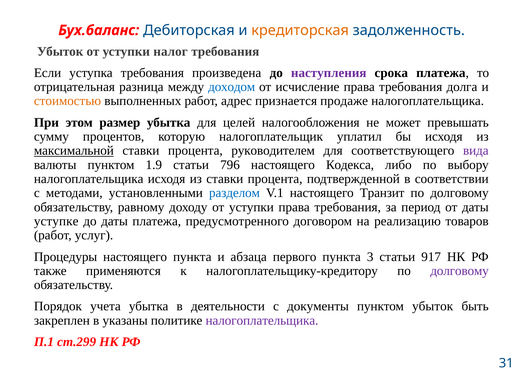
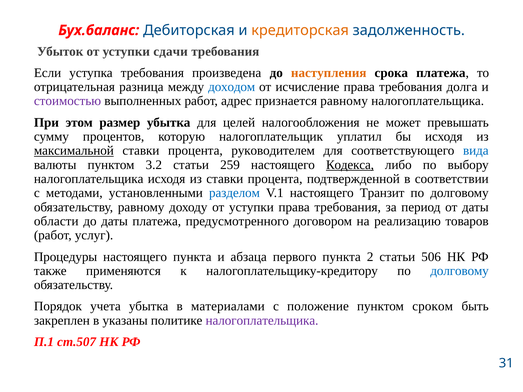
налог: налог -> сдачи
наступления colour: purple -> orange
стоимостью colour: orange -> purple
признается продаже: продаже -> равному
вида colour: purple -> blue
1.9: 1.9 -> 3.2
796: 796 -> 259
Кодекса underline: none -> present
уступке: уступке -> области
3: 3 -> 2
917: 917 -> 506
долговому at (460, 271) colour: purple -> blue
деятельности: деятельности -> материалами
документы: документы -> положение
пунктом убыток: убыток -> сроком
ст.299: ст.299 -> ст.507
